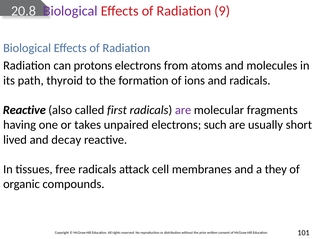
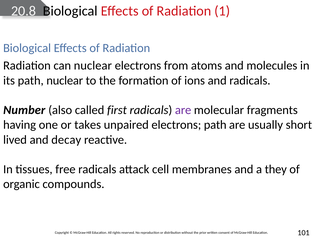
Biological at (70, 11) colour: purple -> black
9: 9 -> 1
can protons: protons -> nuclear
path thyroid: thyroid -> nuclear
Reactive at (24, 110): Reactive -> Number
electrons such: such -> path
